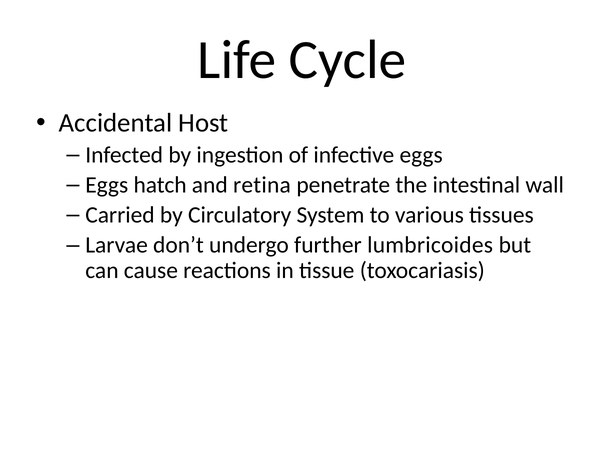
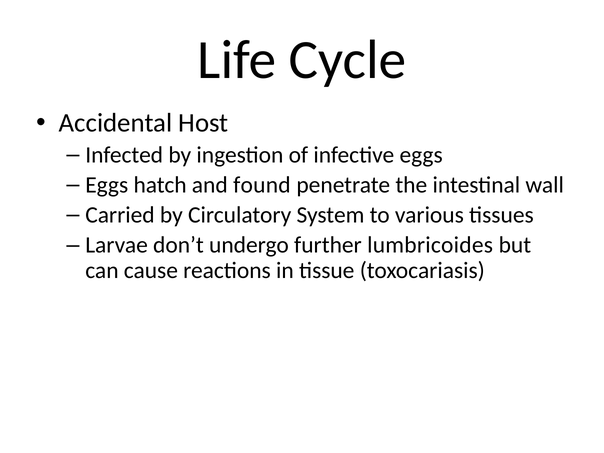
retina: retina -> found
